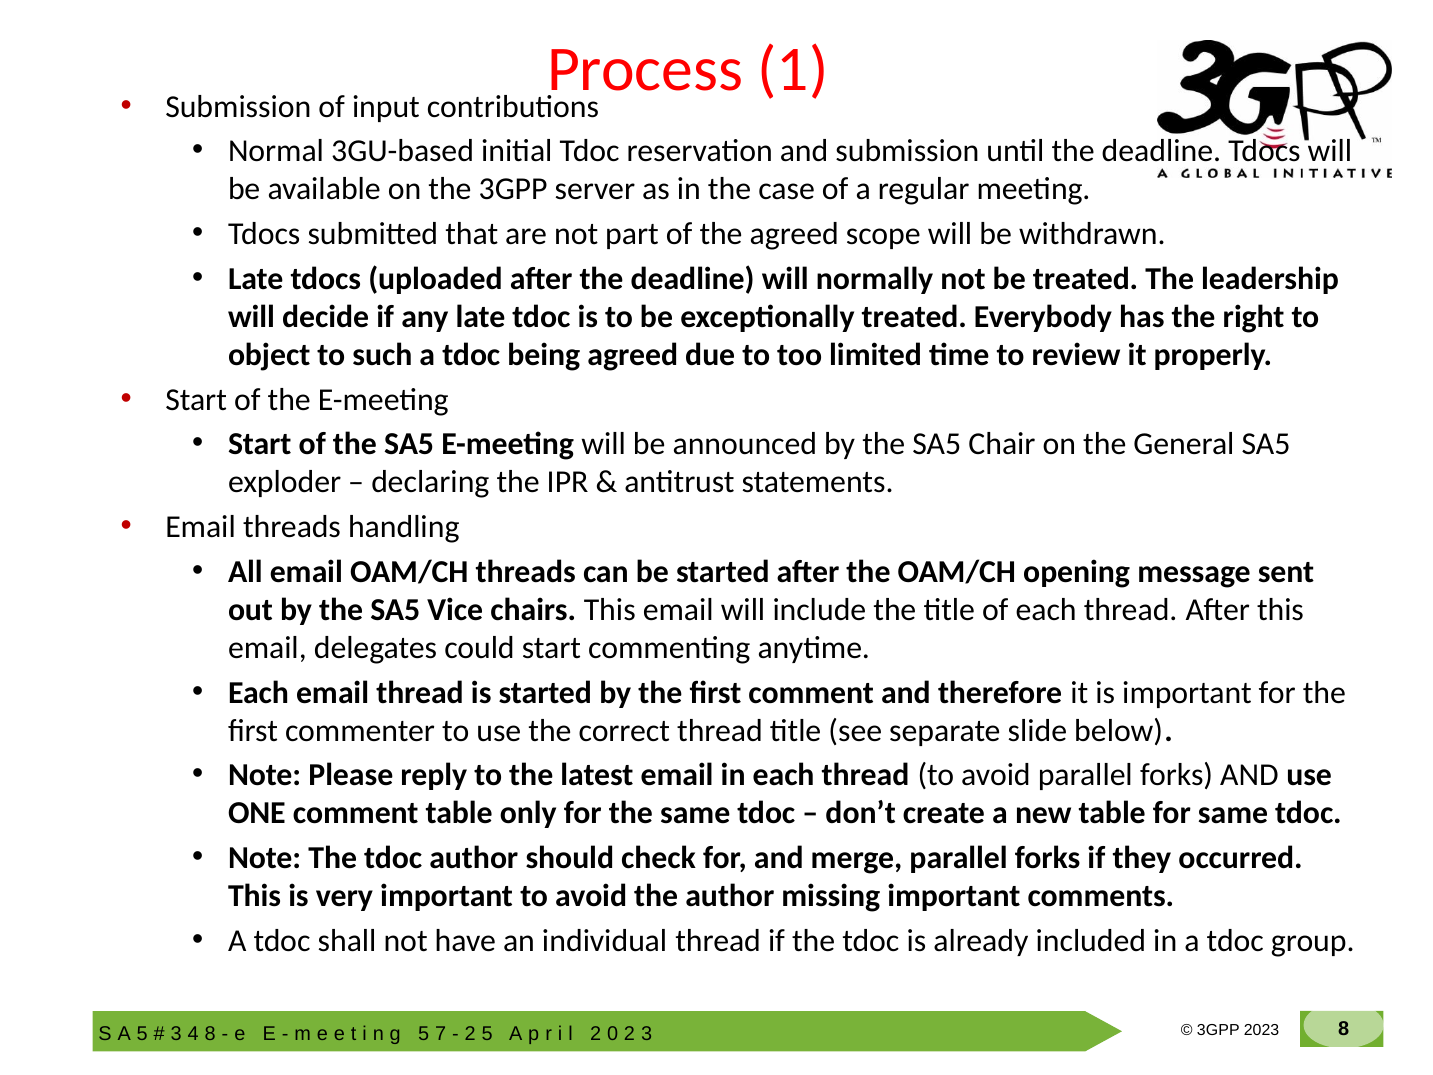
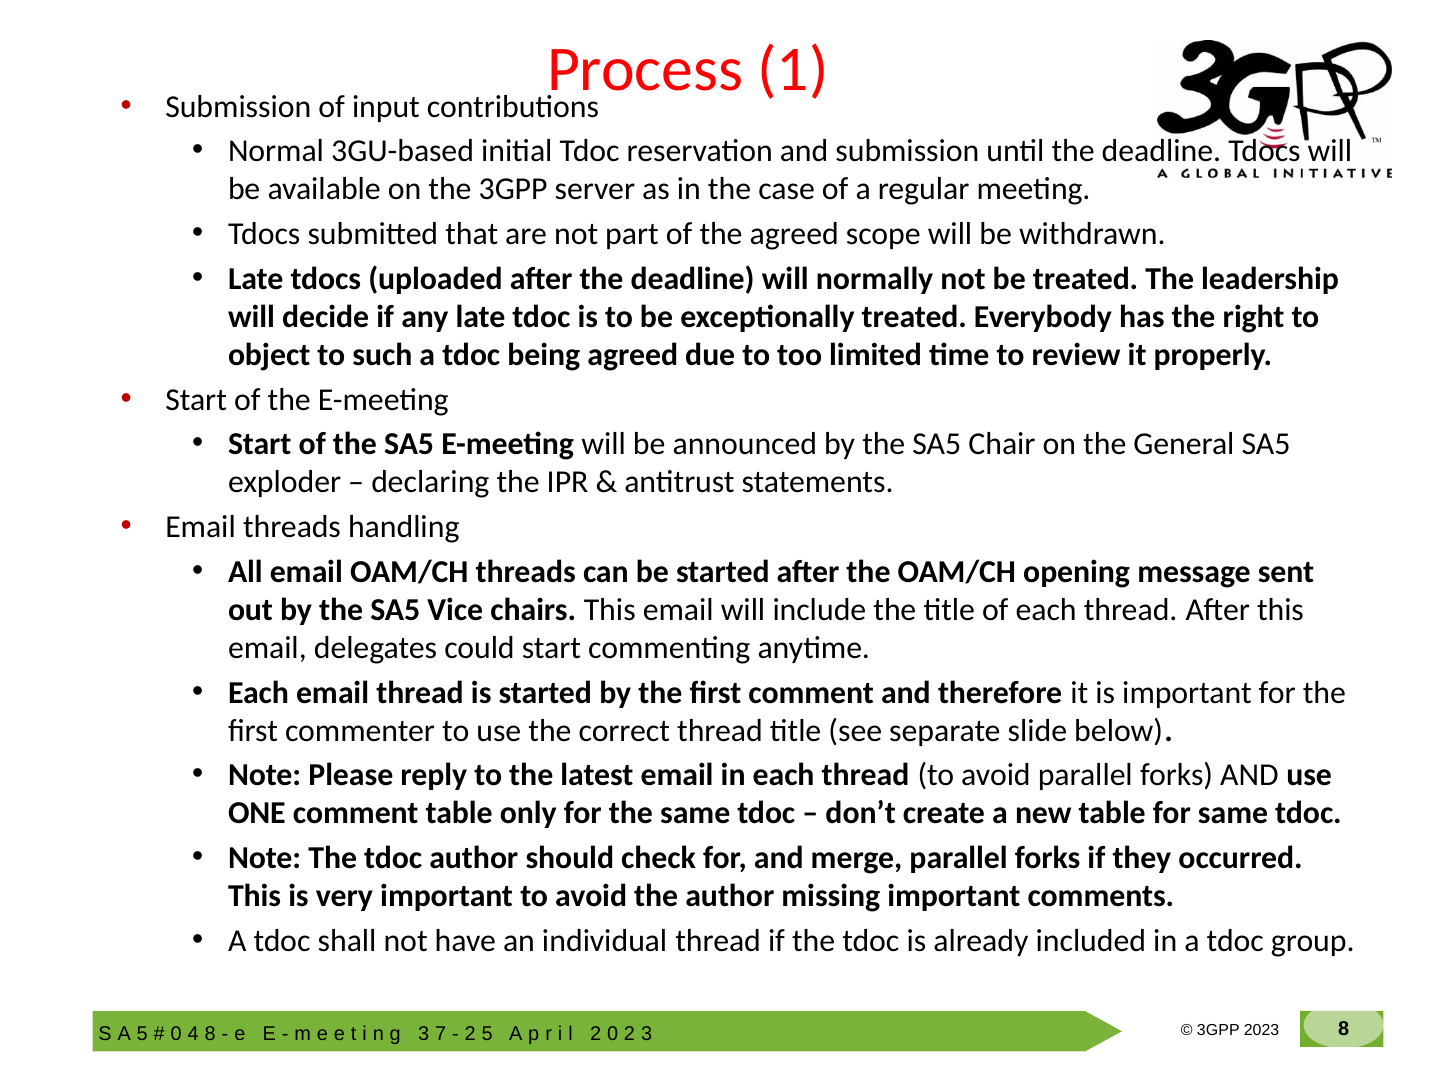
3 at (176, 1033): 3 -> 0
5 at (424, 1033): 5 -> 3
